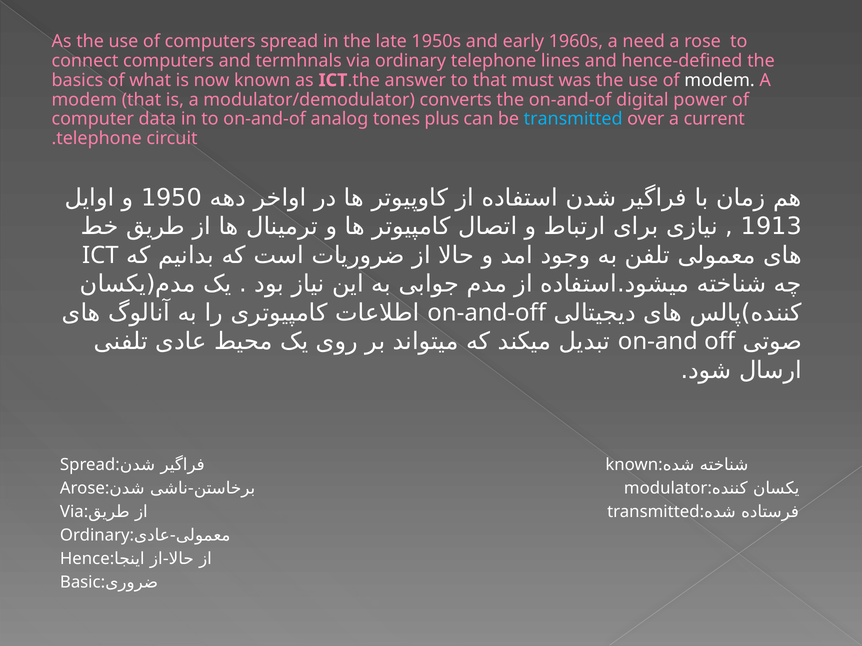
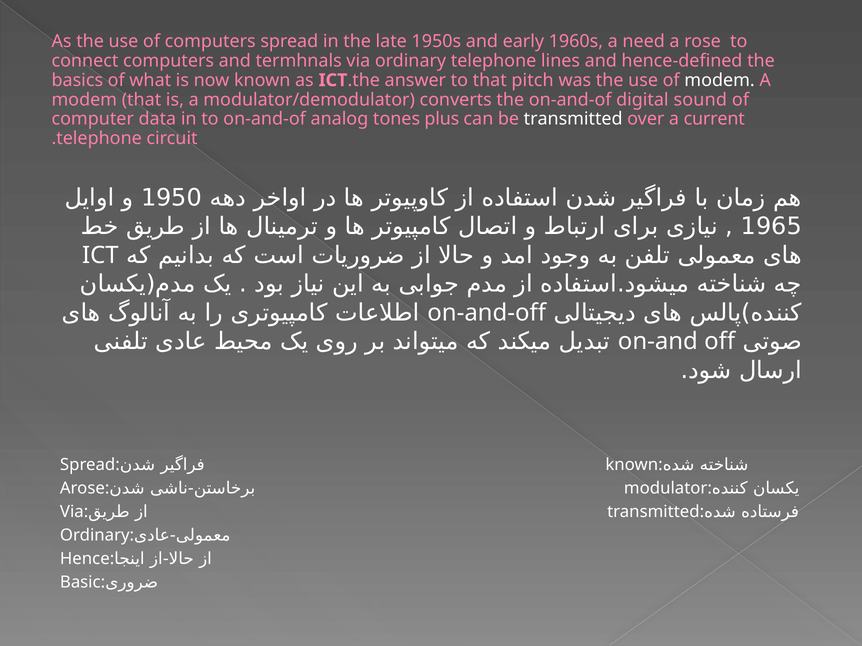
must: must -> pitch
power: power -> sound
transmitted at (573, 119) colour: light blue -> white
1913: 1913 -> 1965
